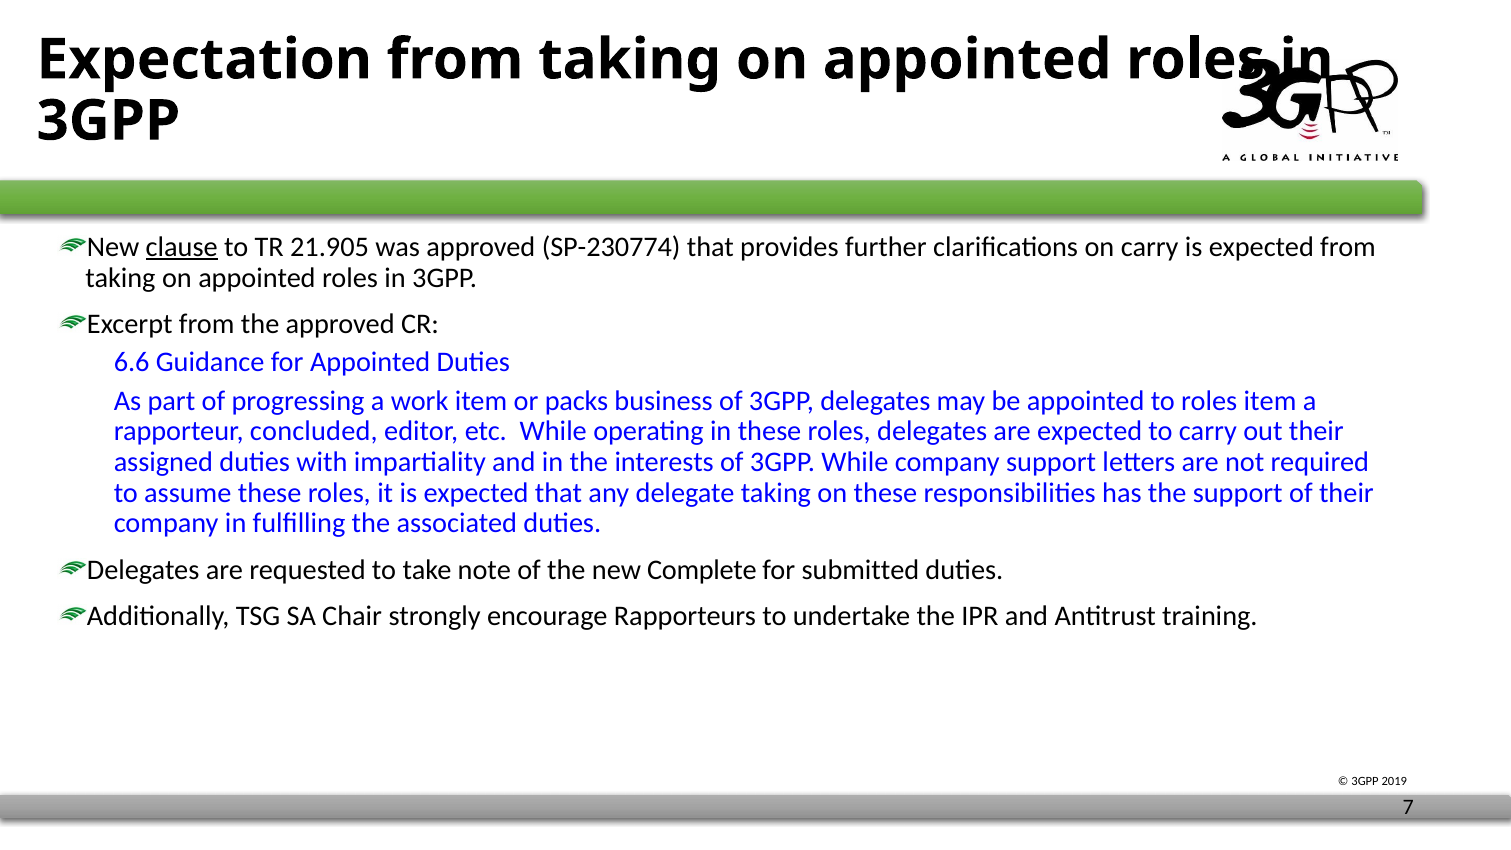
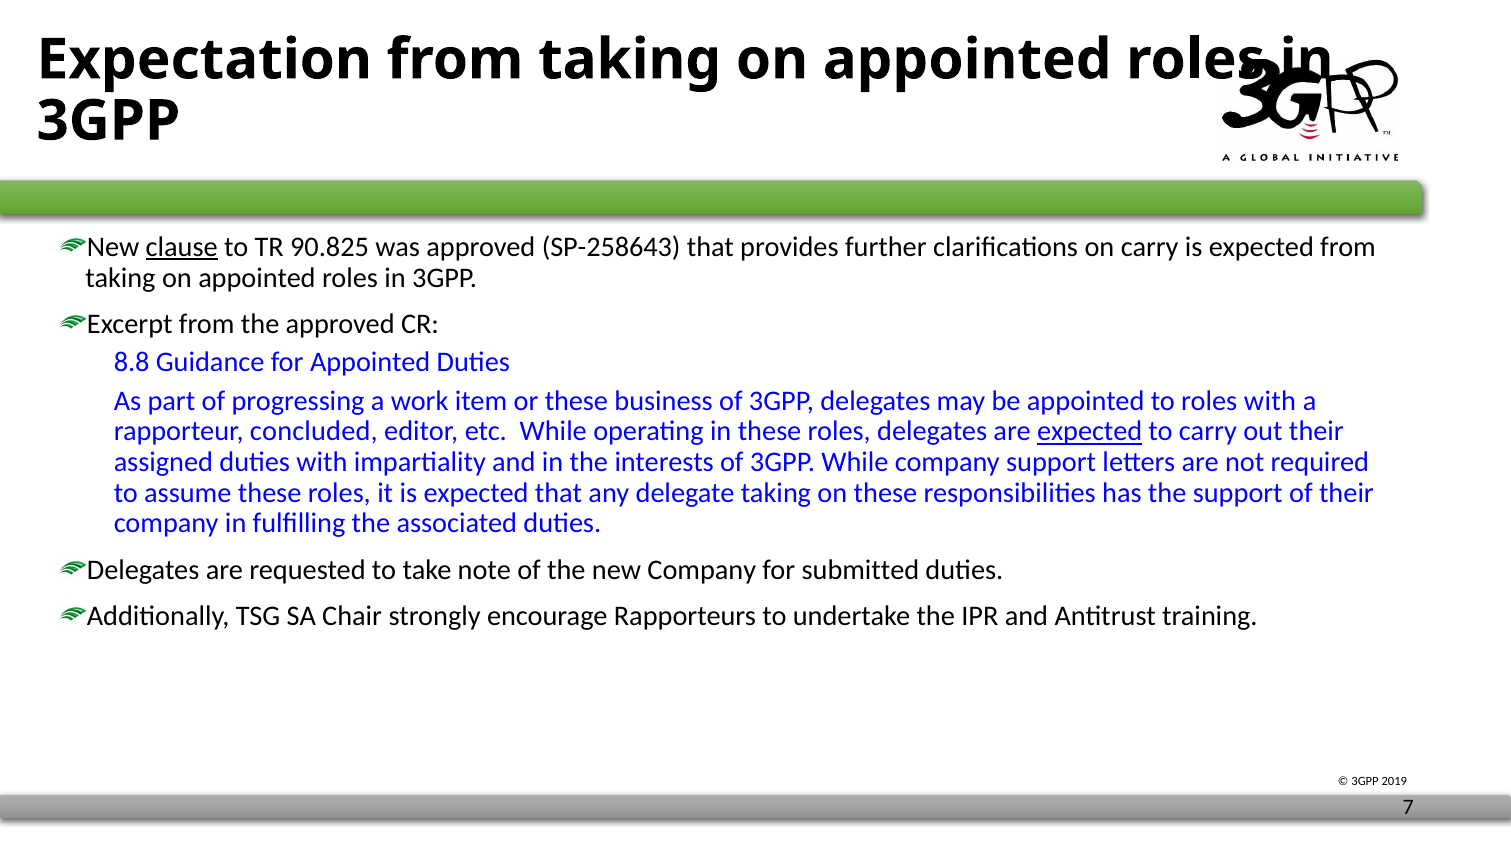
21.905: 21.905 -> 90.825
SP-230774: SP-230774 -> SP-258643
6.6: 6.6 -> 8.8
or packs: packs -> these
roles item: item -> with
expected at (1090, 432) underline: none -> present
new Complete: Complete -> Company
